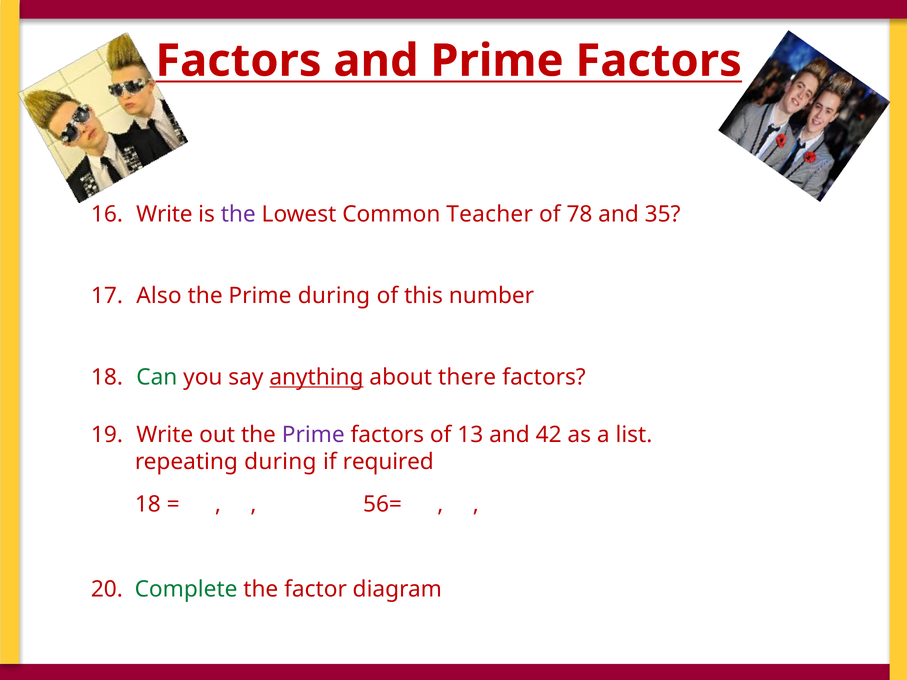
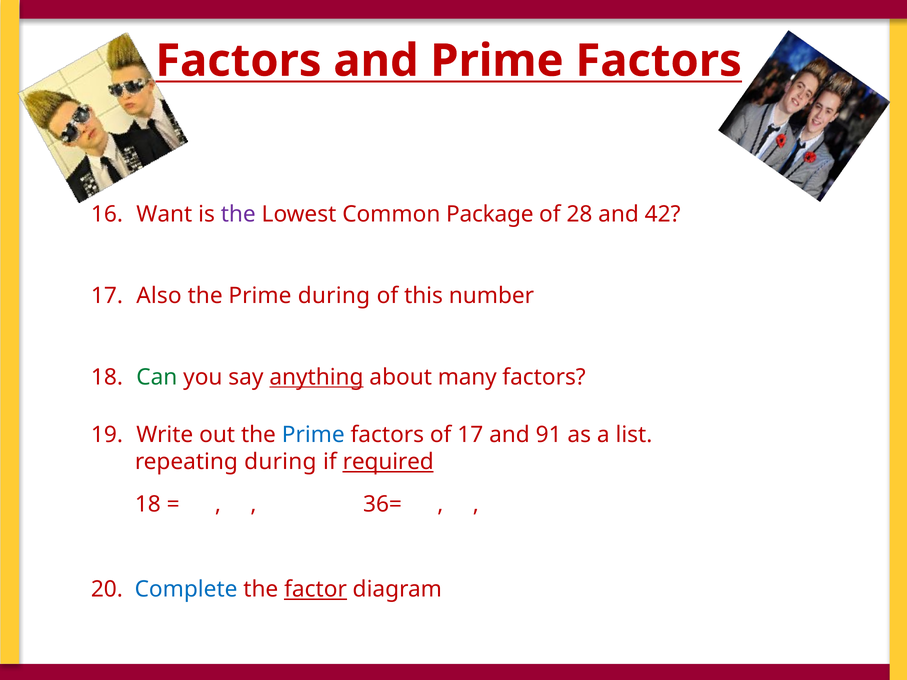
Write at (164, 214): Write -> Want
Teacher: Teacher -> Package
78: 78 -> 28
35: 35 -> 42
there: there -> many
Prime at (313, 435) colour: purple -> blue
of 13: 13 -> 17
42: 42 -> 91
required underline: none -> present
56=: 56= -> 36=
Complete colour: green -> blue
factor underline: none -> present
